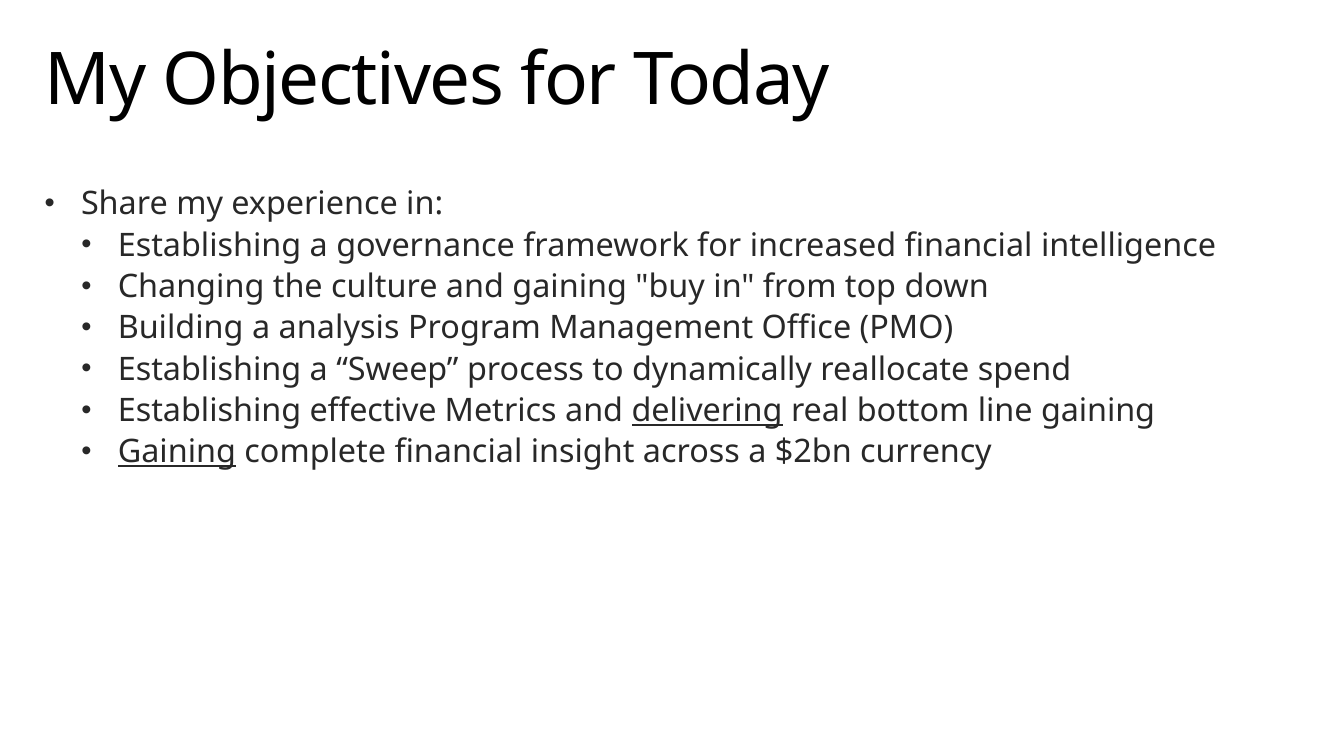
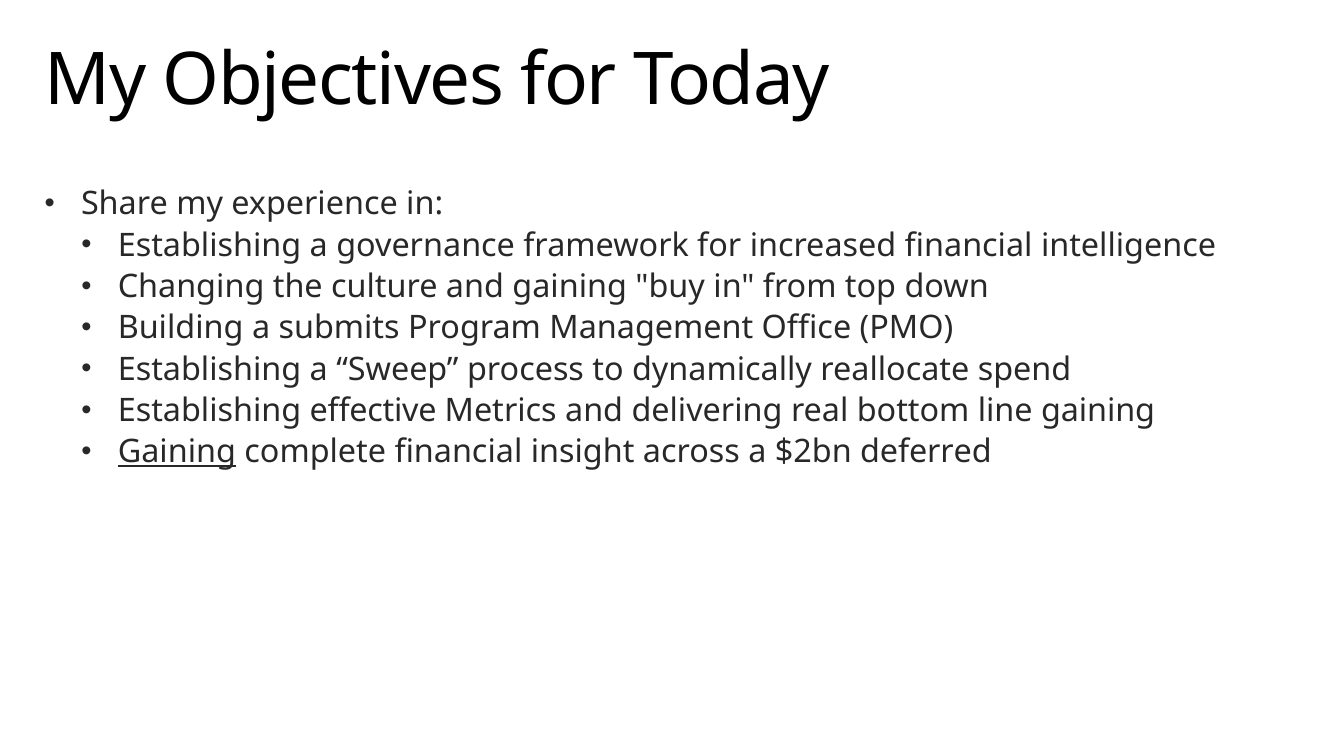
analysis: analysis -> submits
delivering underline: present -> none
currency: currency -> deferred
